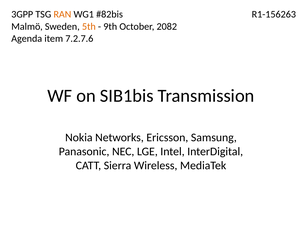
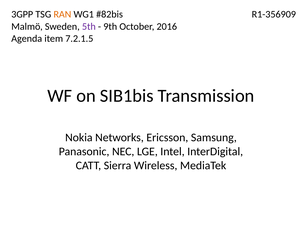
R1-156263: R1-156263 -> R1-356909
5th colour: orange -> purple
2082: 2082 -> 2016
7.2.7.6: 7.2.7.6 -> 7.2.1.5
